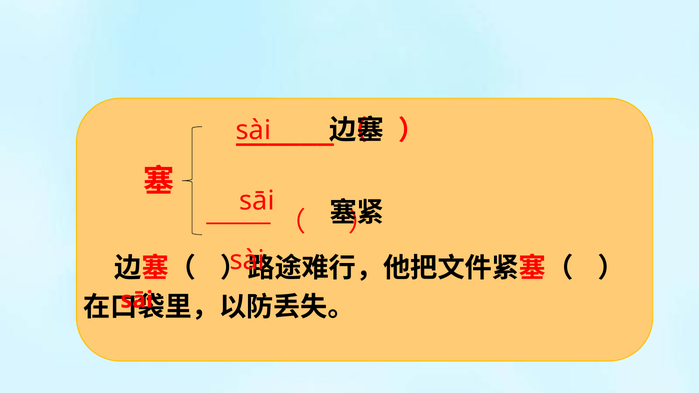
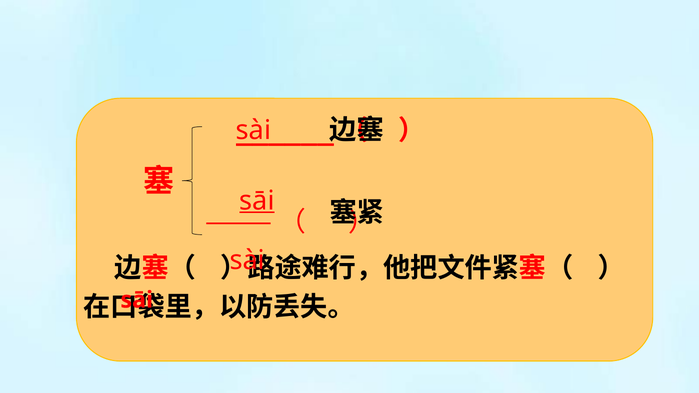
sāi at (257, 201) underline: none -> present
